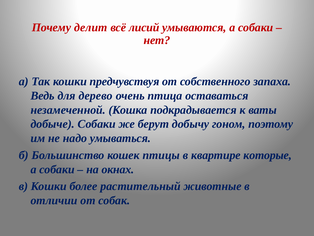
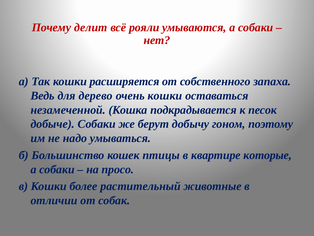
лисий: лисий -> рояли
предчувствуя: предчувствуя -> расширяется
очень птица: птица -> кошки
ваты: ваты -> песок
окнах: окнах -> просо
